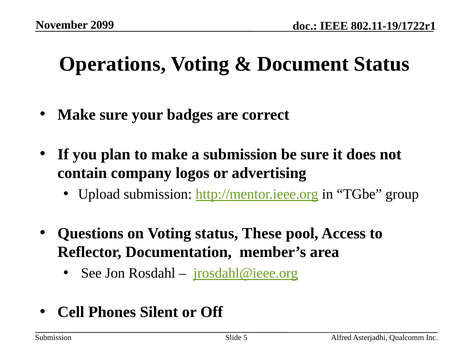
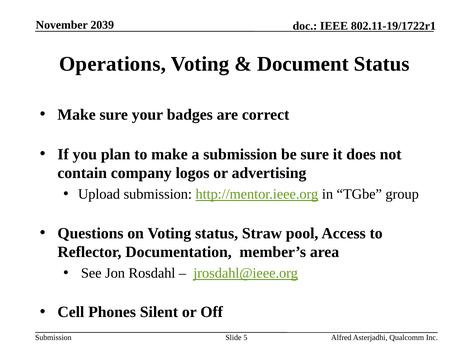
2099: 2099 -> 2039
These: These -> Straw
